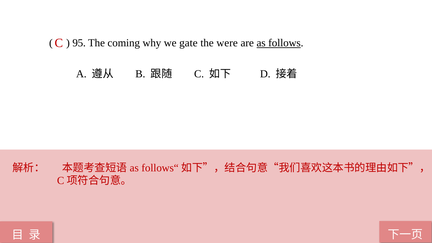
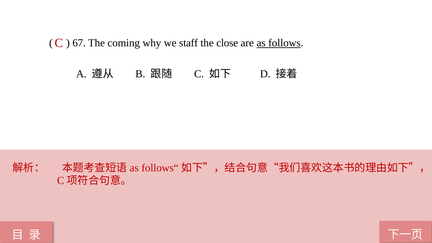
95: 95 -> 67
gate: gate -> staff
were: were -> close
